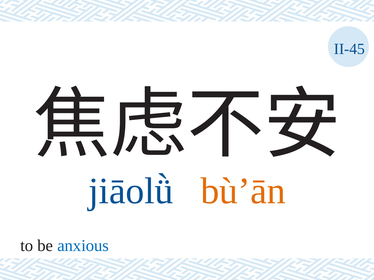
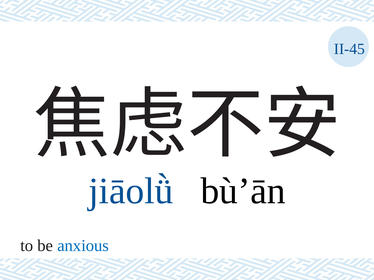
bù’ān colour: orange -> black
